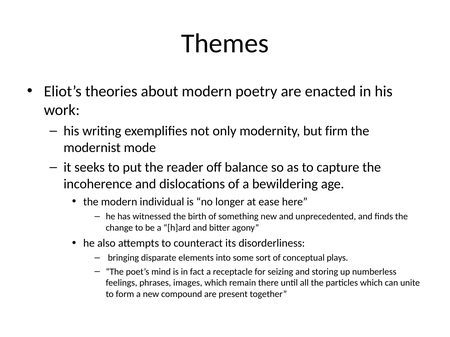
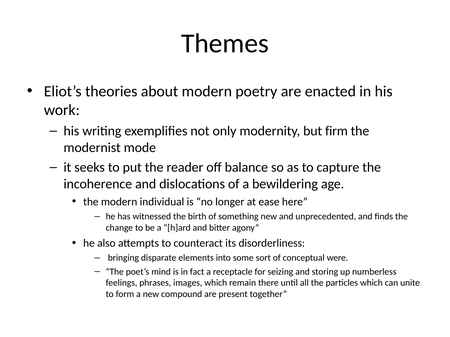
plays: plays -> were
